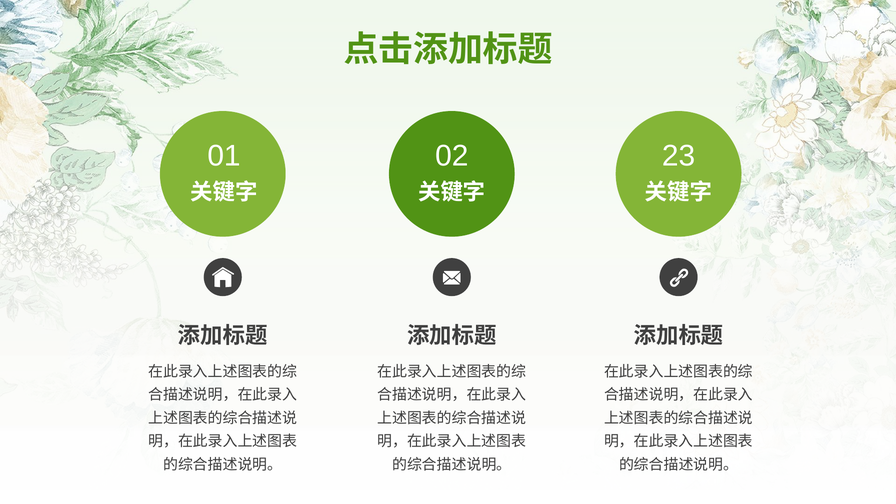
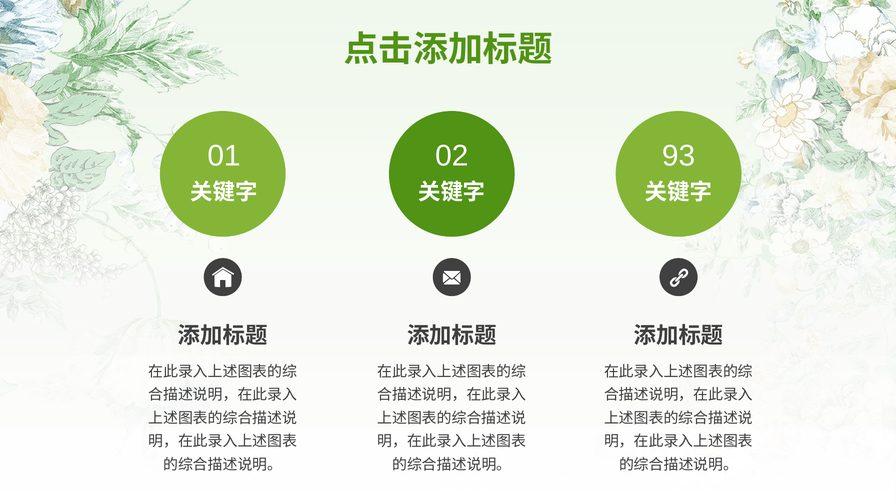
23: 23 -> 93
